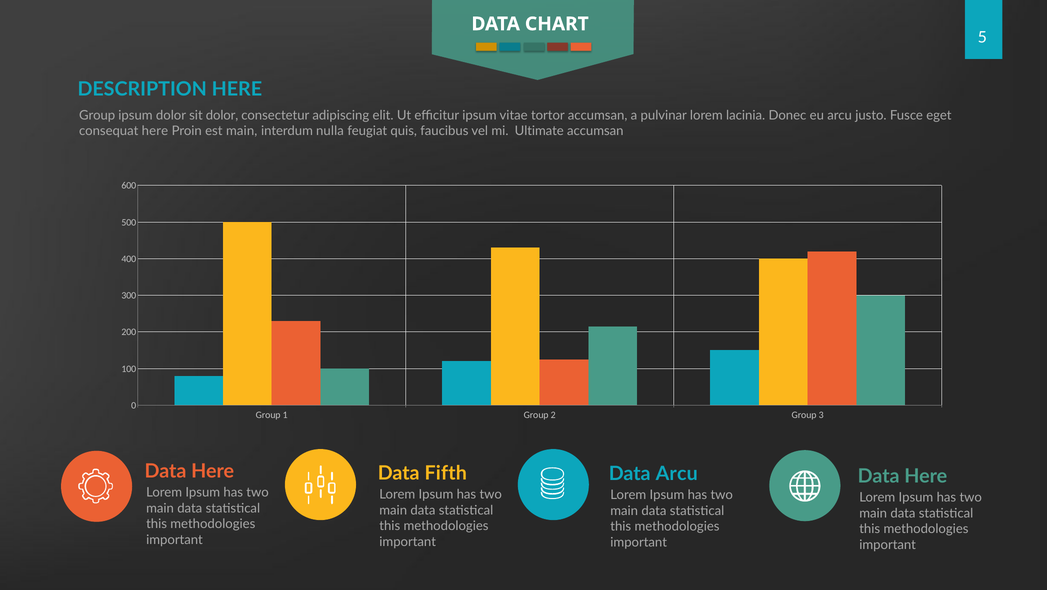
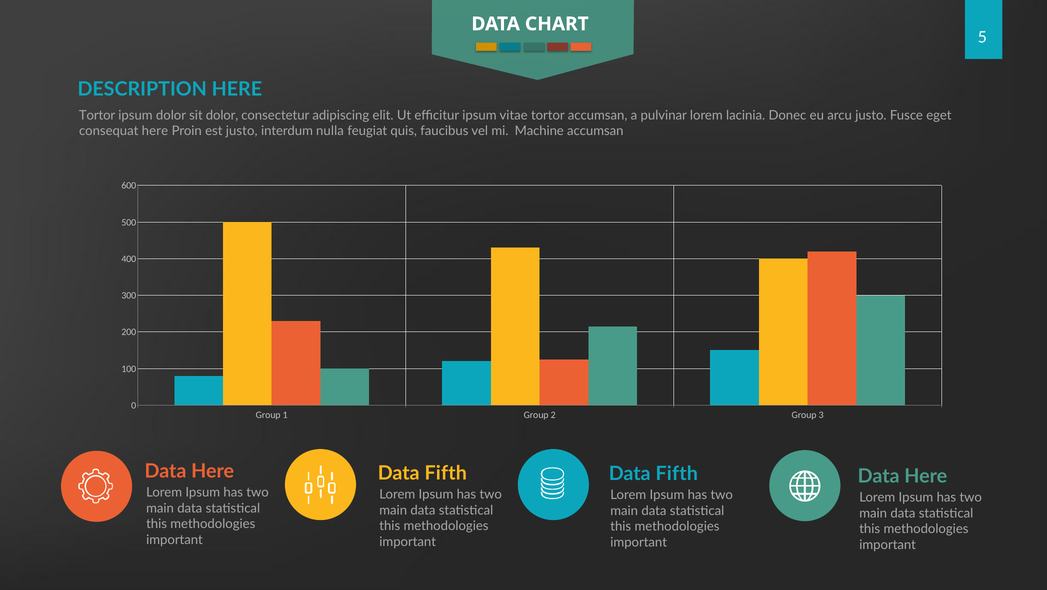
Group at (97, 115): Group -> Tortor
est main: main -> justo
Ultimate: Ultimate -> Machine
Arcu at (677, 474): Arcu -> Fifth
